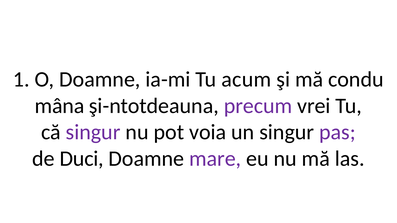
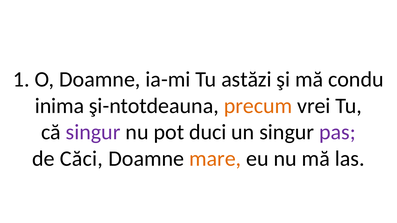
acum: acum -> astăzi
mâna: mâna -> inima
precum colour: purple -> orange
voia: voia -> duci
Duci: Duci -> Căci
mare colour: purple -> orange
